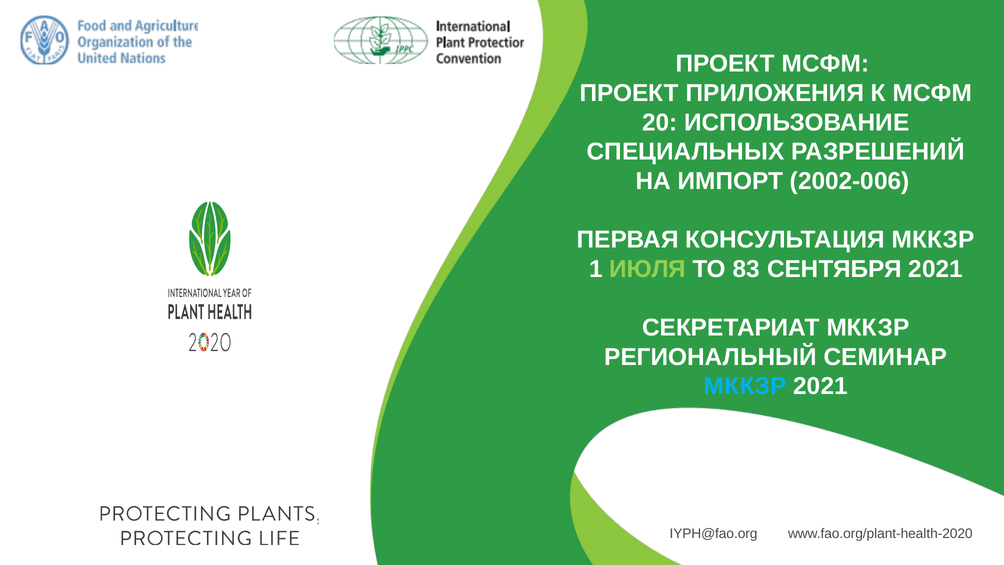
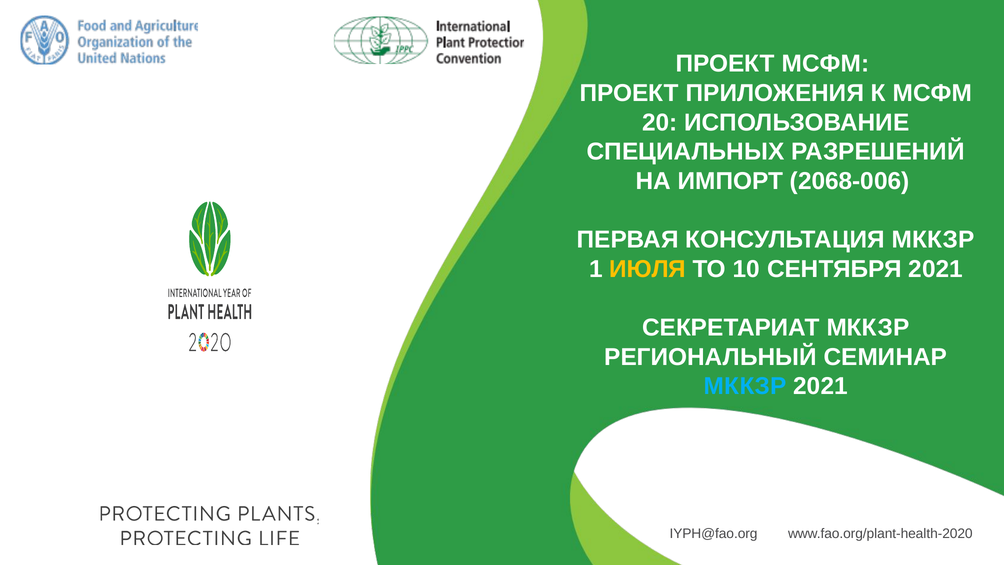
2002-006: 2002-006 -> 2068-006
ИЮЛЯ colour: light green -> yellow
83: 83 -> 10
